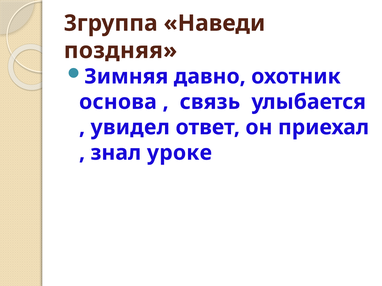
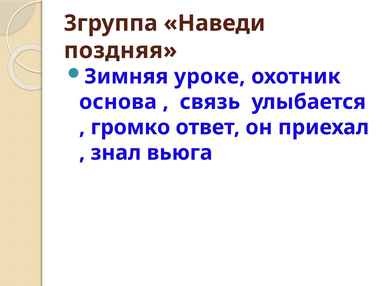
давно: давно -> уроке
увидел: увидел -> громко
уроке: уроке -> вьюга
